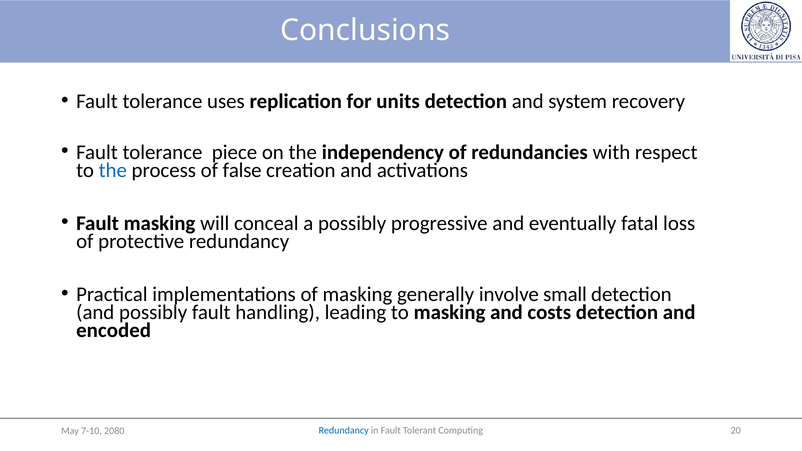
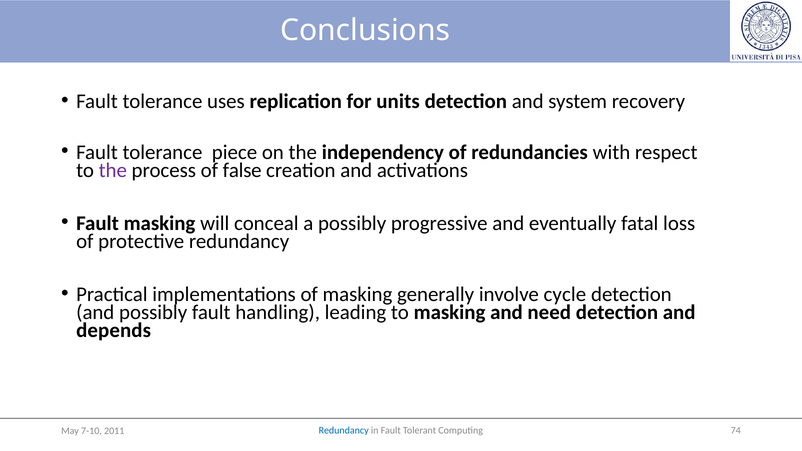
the at (113, 170) colour: blue -> purple
small: small -> cycle
costs: costs -> need
encoded: encoded -> depends
20: 20 -> 74
2080: 2080 -> 2011
